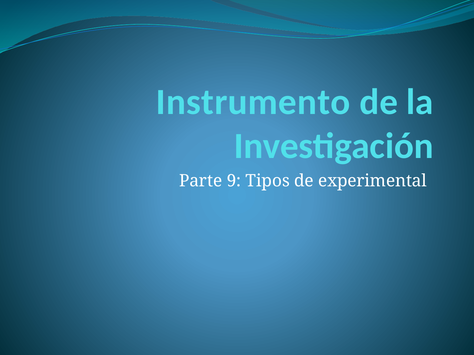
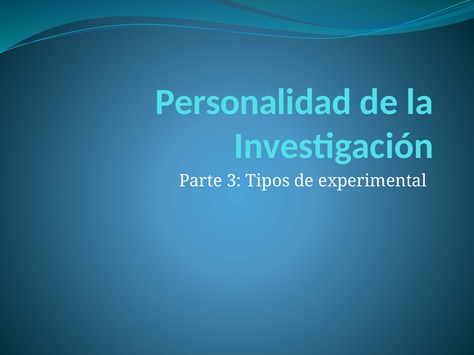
Instrumento: Instrumento -> Personalidad
9: 9 -> 3
